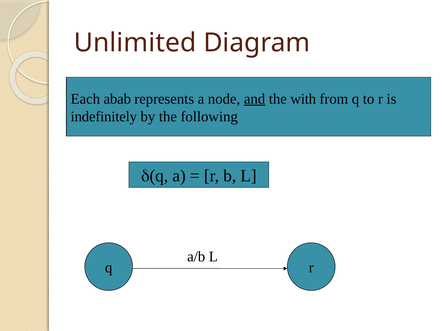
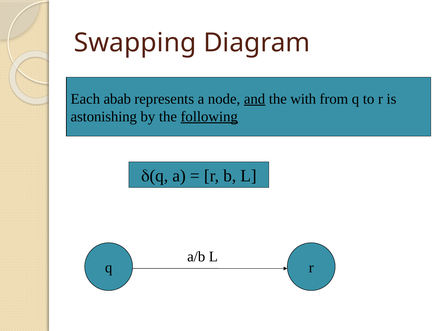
Unlimited: Unlimited -> Swapping
indefinitely: indefinitely -> astonishing
following underline: none -> present
